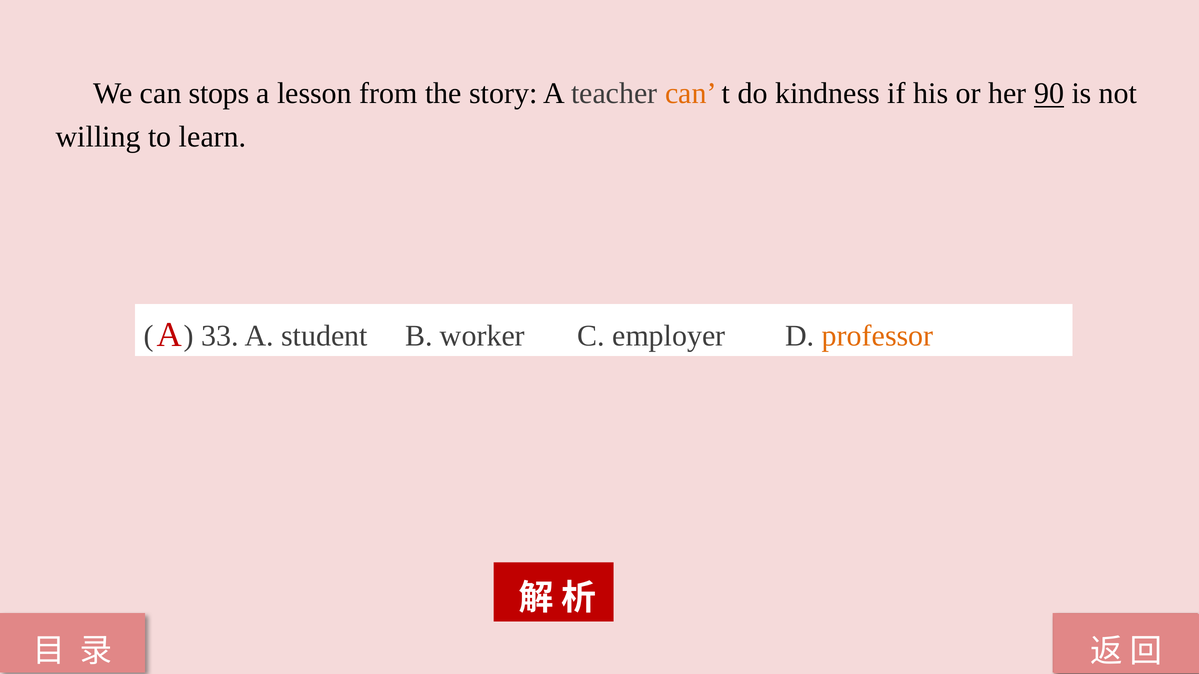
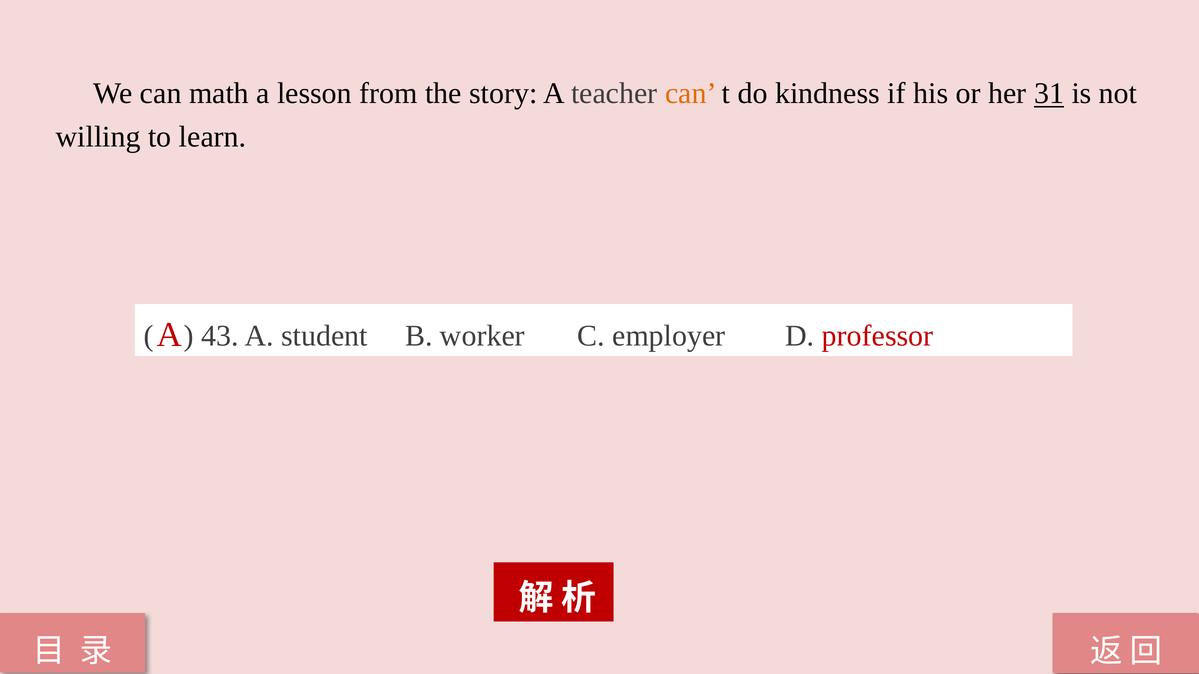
stops: stops -> math
90: 90 -> 31
33: 33 -> 43
professor colour: orange -> red
